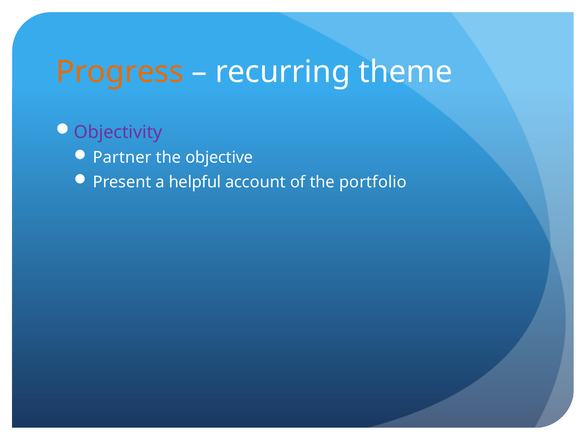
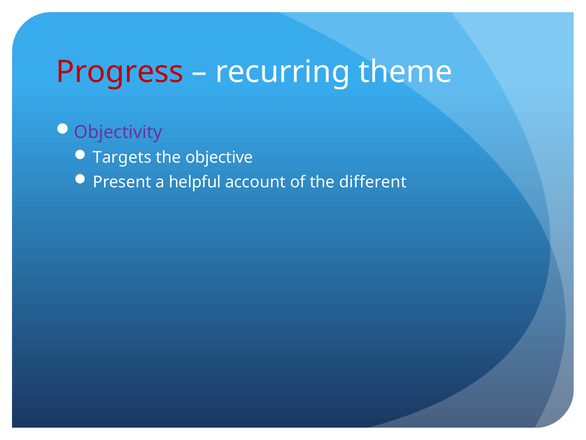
Progress colour: orange -> red
Partner: Partner -> Targets
portfolio: portfolio -> different
